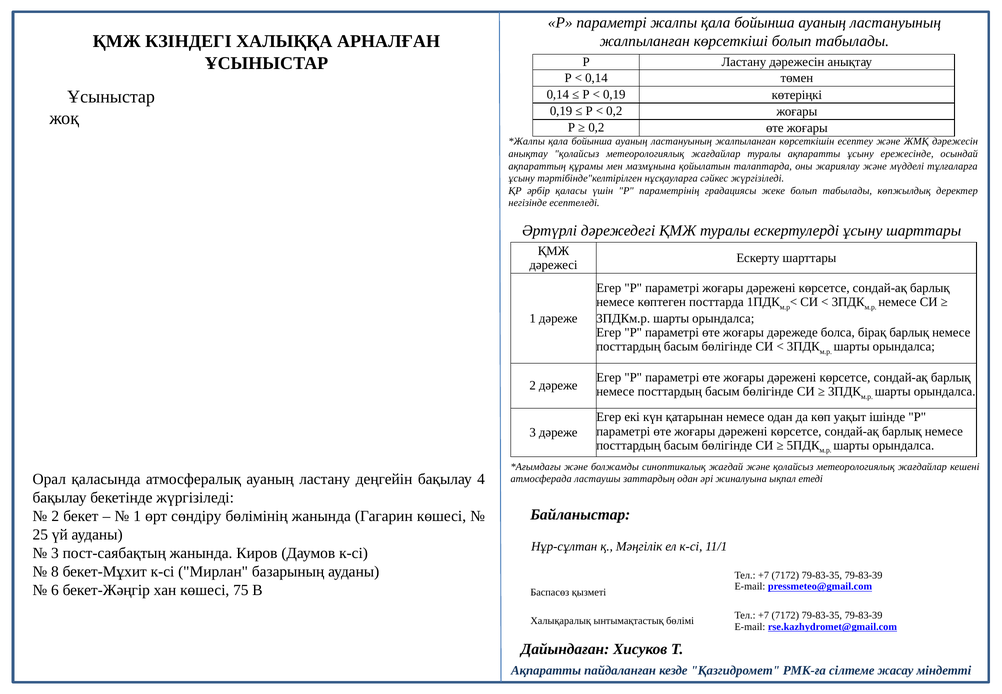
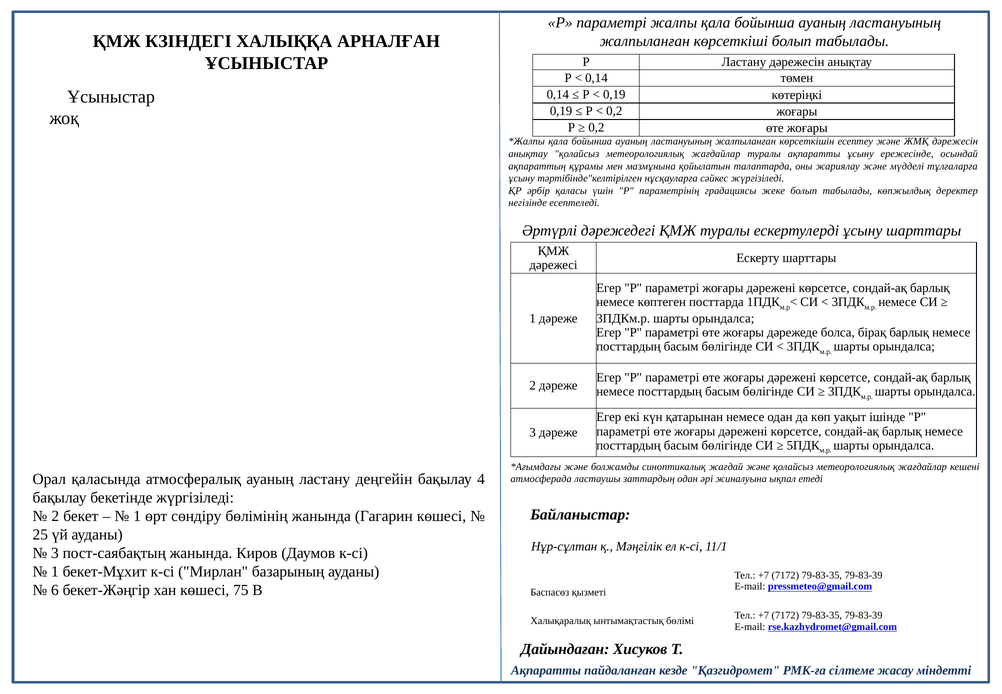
8 at (55, 571): 8 -> 1
